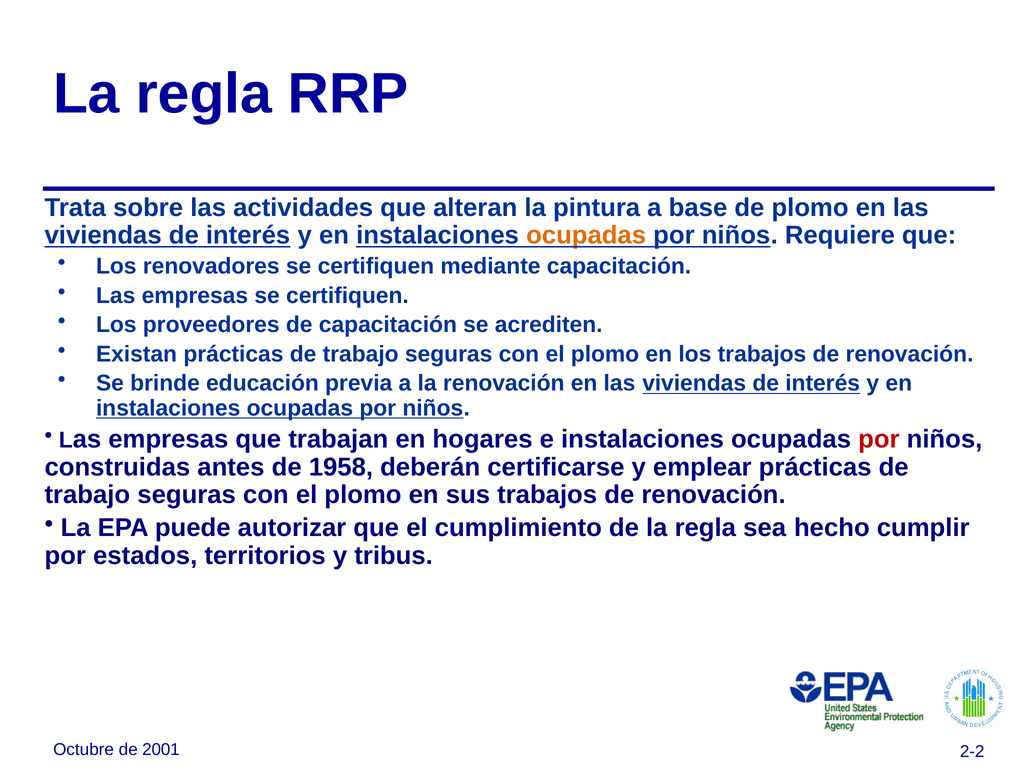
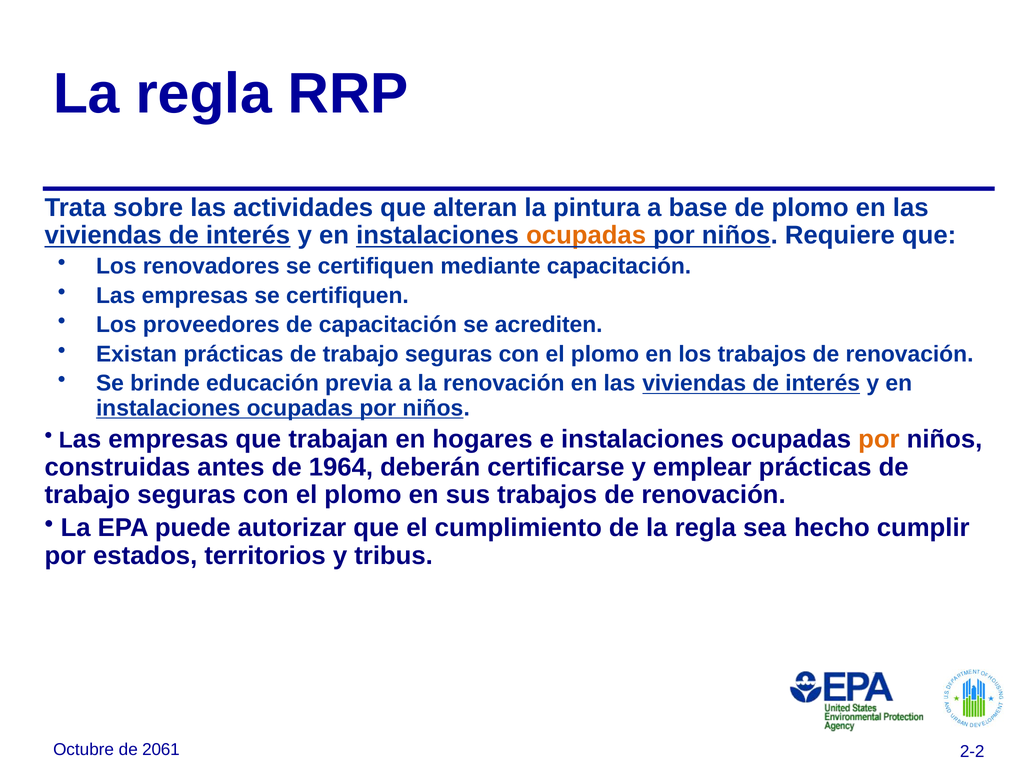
por at (879, 439) colour: red -> orange
1958: 1958 -> 1964
2001: 2001 -> 2061
